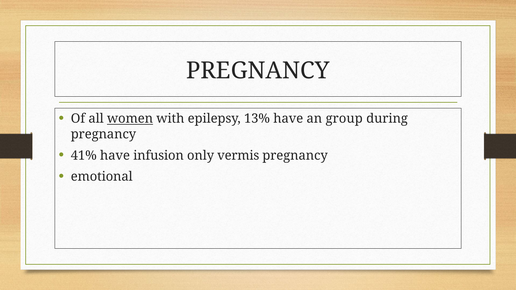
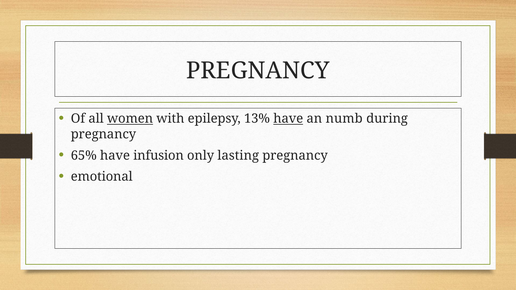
have at (288, 119) underline: none -> present
group: group -> numb
41%: 41% -> 65%
vermis: vermis -> lasting
